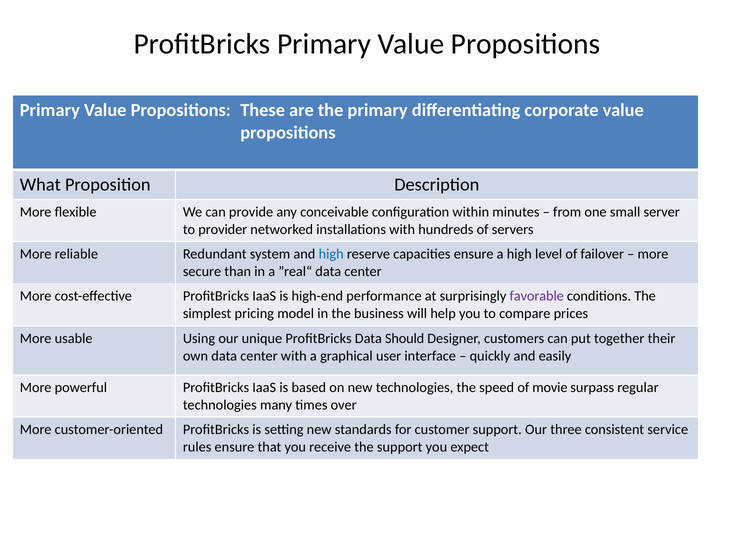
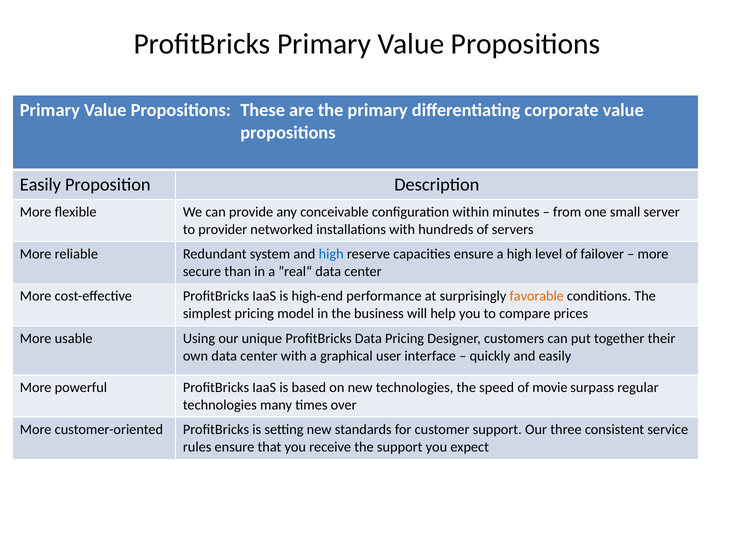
What at (40, 185): What -> Easily
favorable colour: purple -> orange
Data Should: Should -> Pricing
